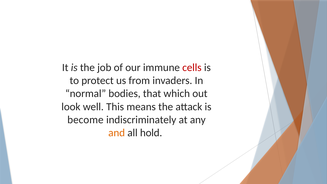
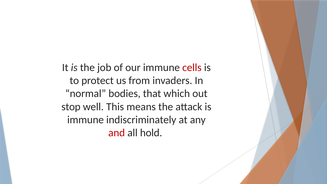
look: look -> stop
become at (85, 120): become -> immune
and colour: orange -> red
